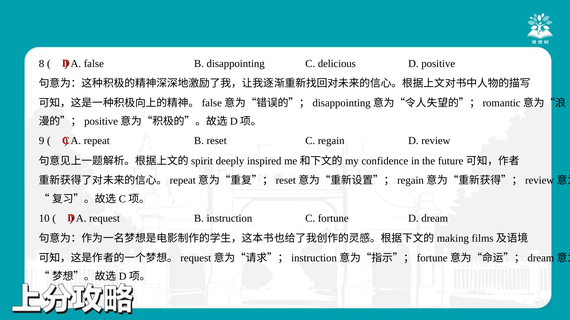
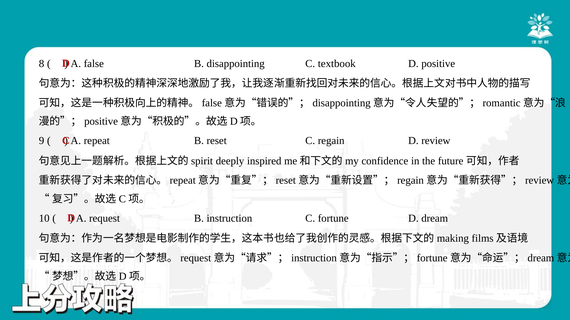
delicious: delicious -> textbook
